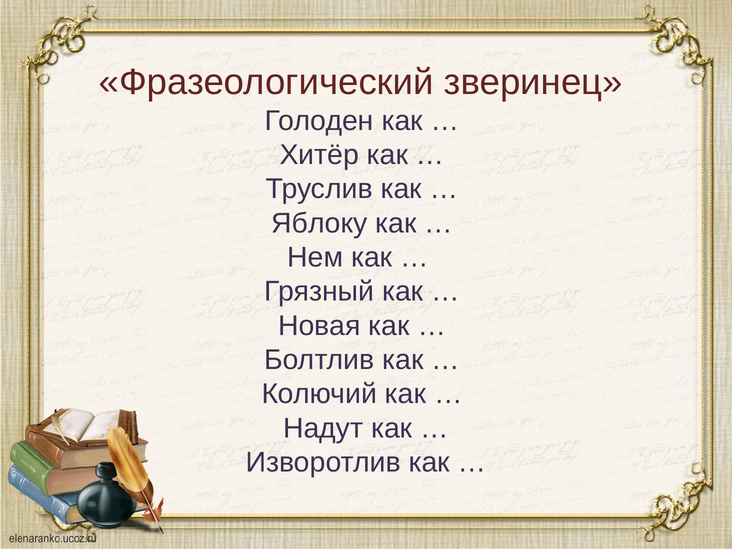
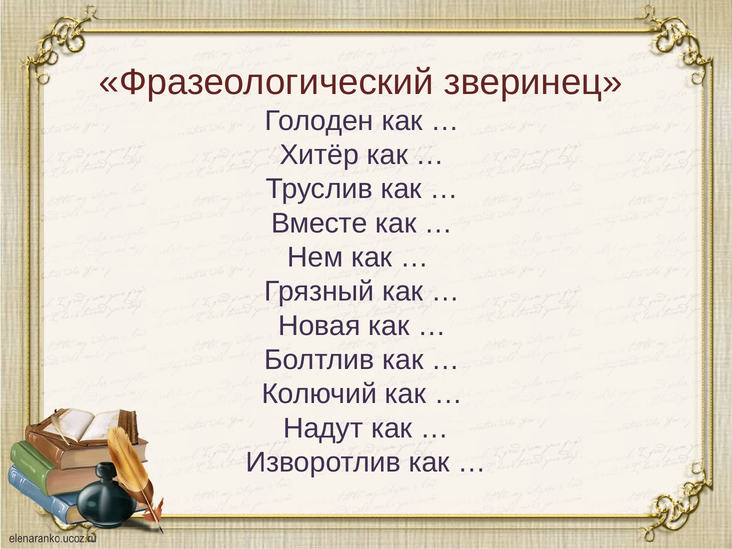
Яблоку: Яблоку -> Вместе
